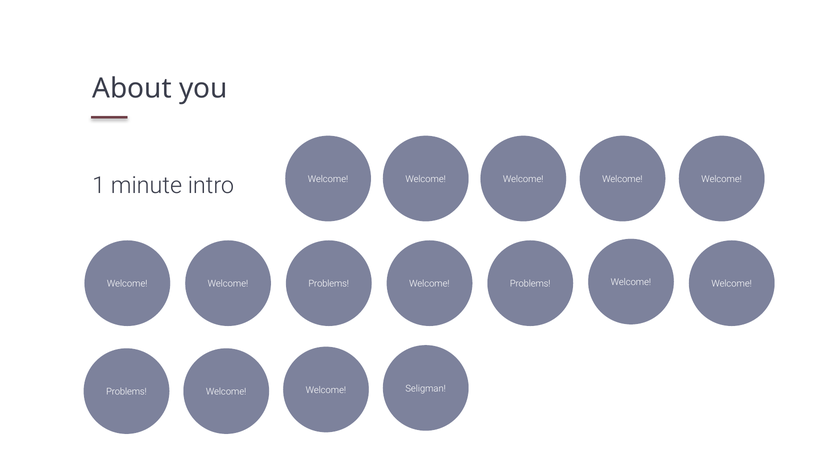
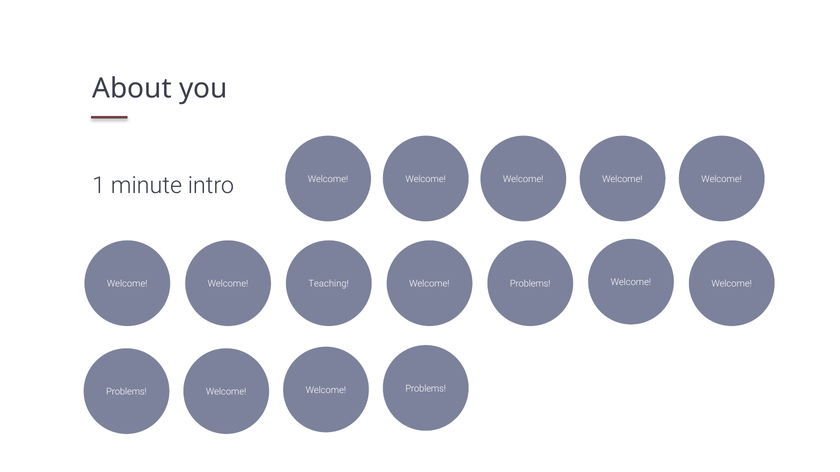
Problems at (329, 284): Problems -> Teaching
Seligman at (426, 389): Seligman -> Problems
